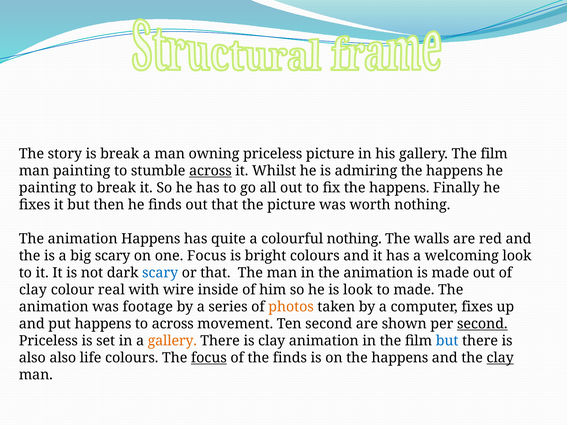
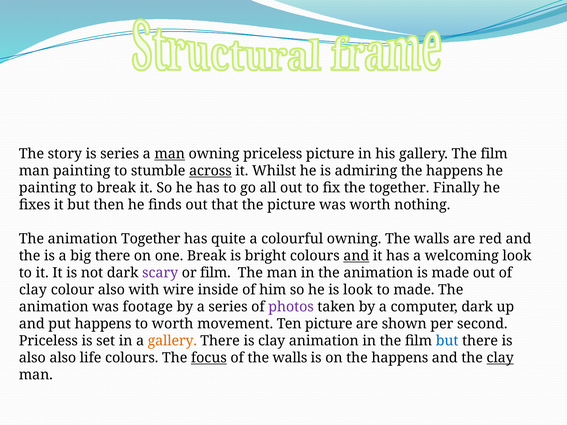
is break: break -> series
man at (170, 154) underline: none -> present
fix the happens: happens -> together
animation Happens: Happens -> Together
colourful nothing: nothing -> owning
big scary: scary -> there
one Focus: Focus -> Break
and at (356, 256) underline: none -> present
scary at (160, 273) colour: blue -> purple
or that: that -> film
colour real: real -> also
photos colour: orange -> purple
computer fixes: fixes -> dark
to across: across -> worth
Ten second: second -> picture
second at (482, 324) underline: present -> none
of the finds: finds -> walls
